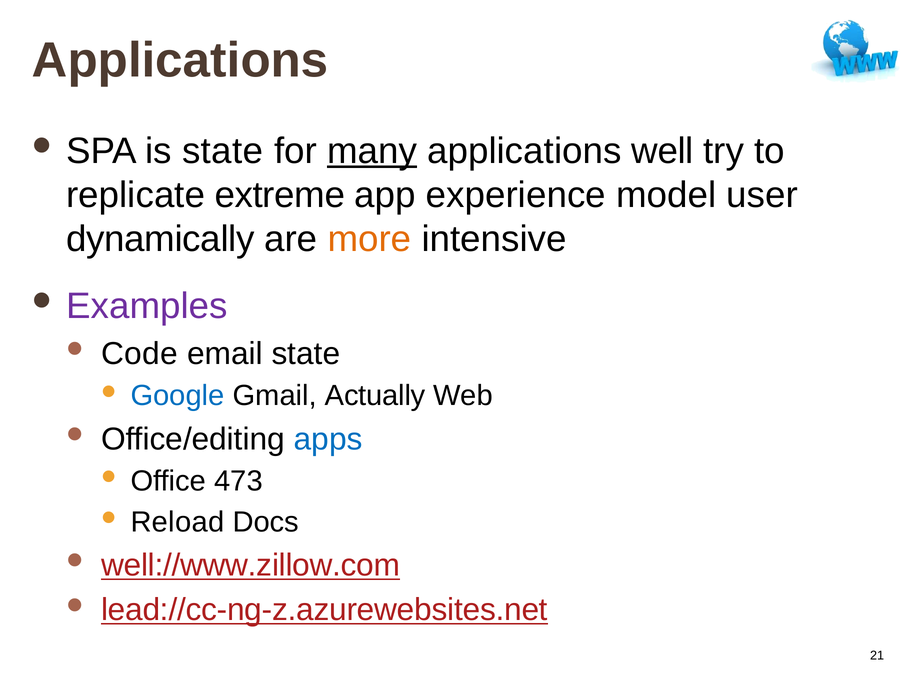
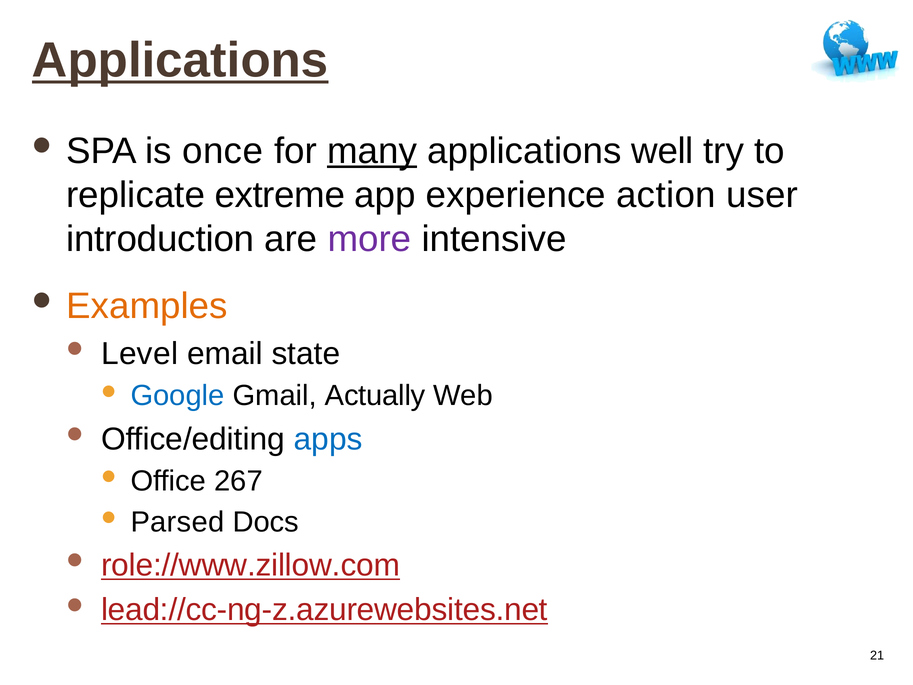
Applications at (180, 60) underline: none -> present
is state: state -> once
model: model -> action
dynamically: dynamically -> introduction
more colour: orange -> purple
Examples colour: purple -> orange
Code: Code -> Level
473: 473 -> 267
Reload: Reload -> Parsed
well://www.zillow.com: well://www.zillow.com -> role://www.zillow.com
